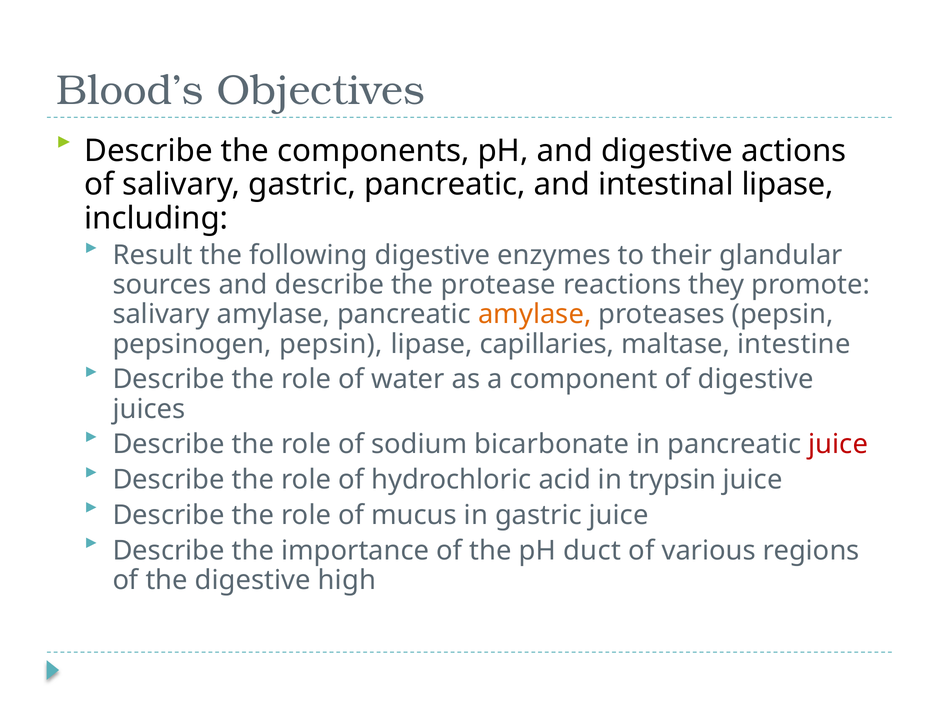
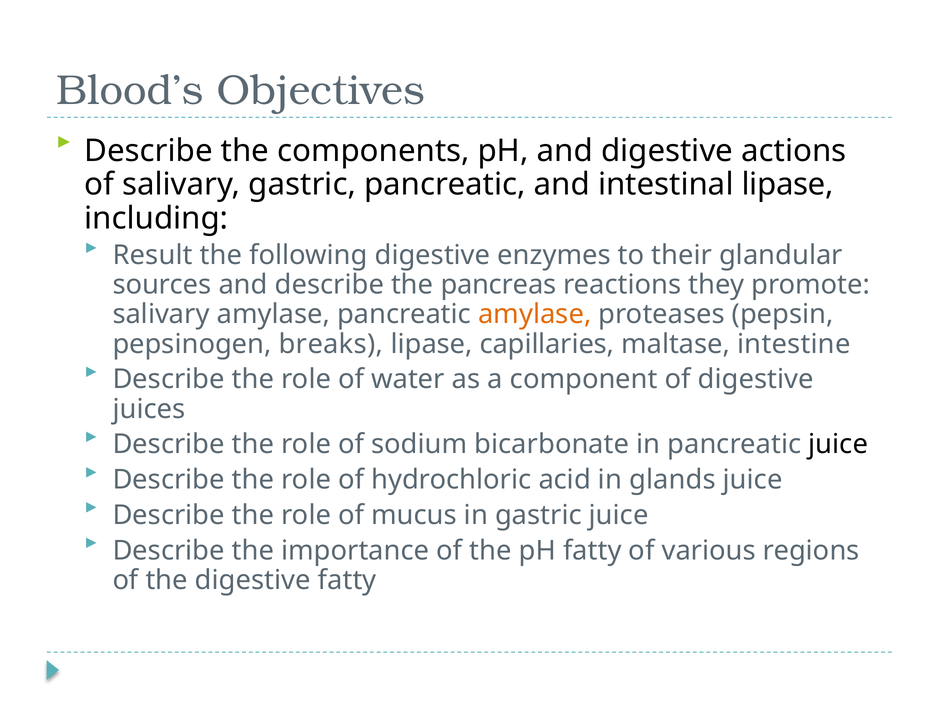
protease: protease -> pancreas
pepsinogen pepsin: pepsin -> breaks
juice at (838, 445) colour: red -> black
trypsin: trypsin -> glands
pH duct: duct -> fatty
digestive high: high -> fatty
